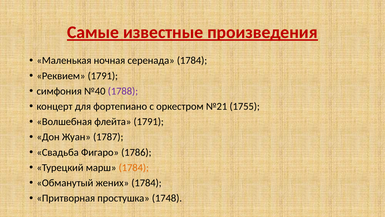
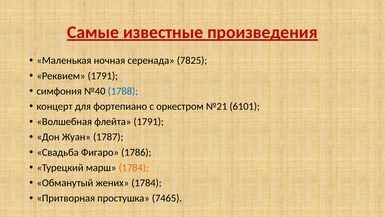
серенада 1784: 1784 -> 7825
1788 colour: purple -> blue
1755: 1755 -> 6101
1748: 1748 -> 7465
